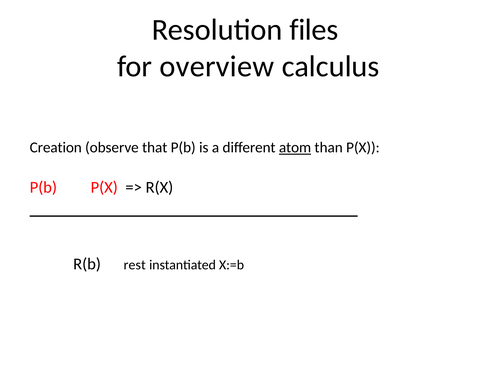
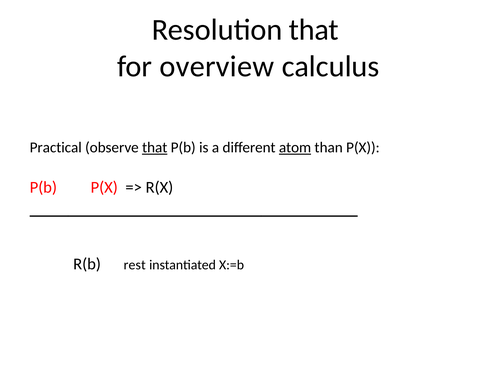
Resolution files: files -> that
Creation: Creation -> Practical
that at (155, 148) underline: none -> present
